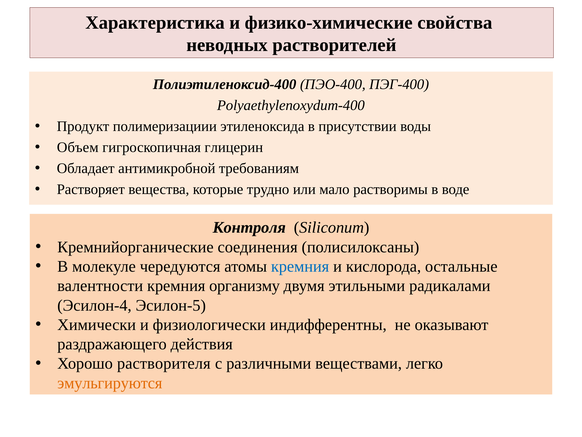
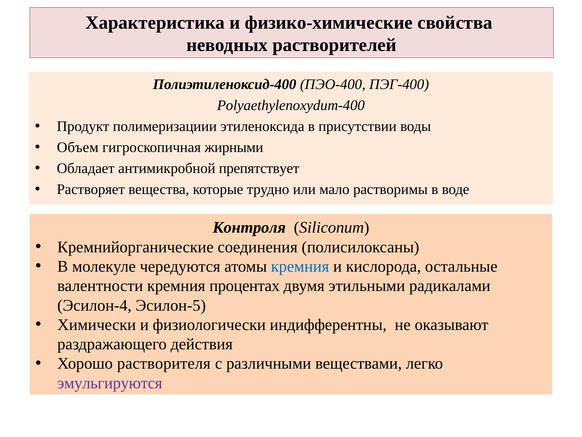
глицерин: глицерин -> жирными
требованиям: требованиям -> препятствует
организму: организму -> процентах
эмульгируются colour: orange -> purple
